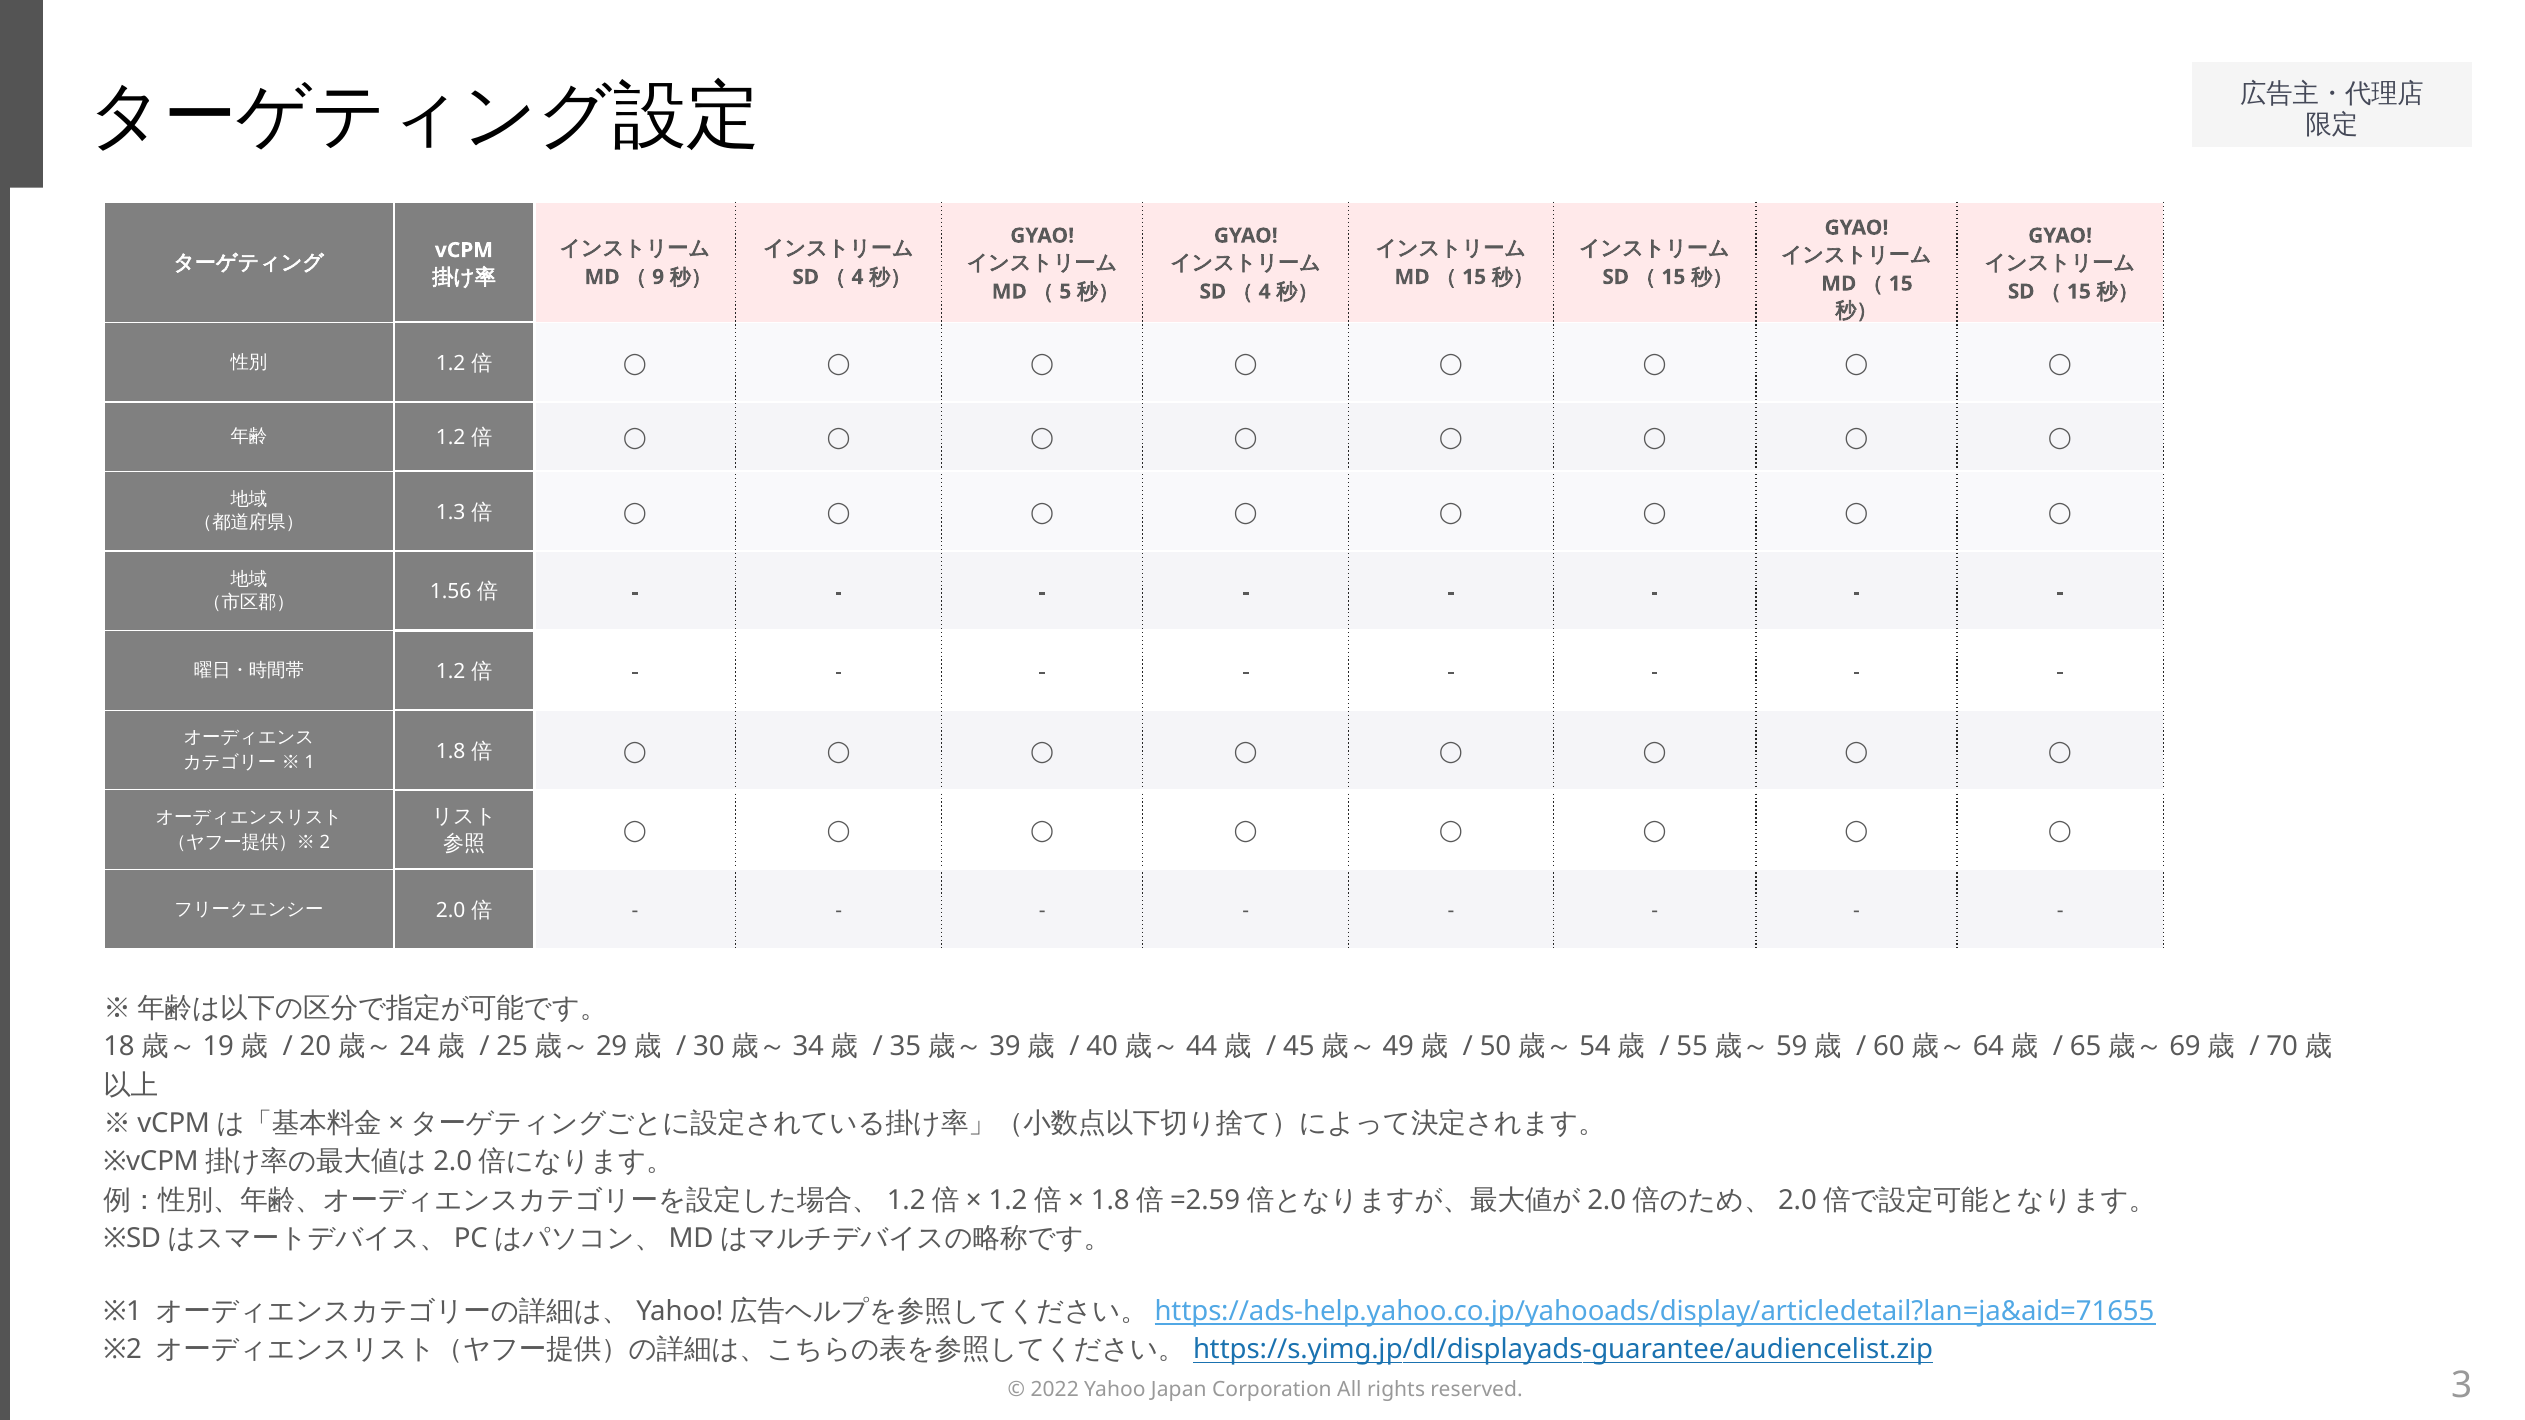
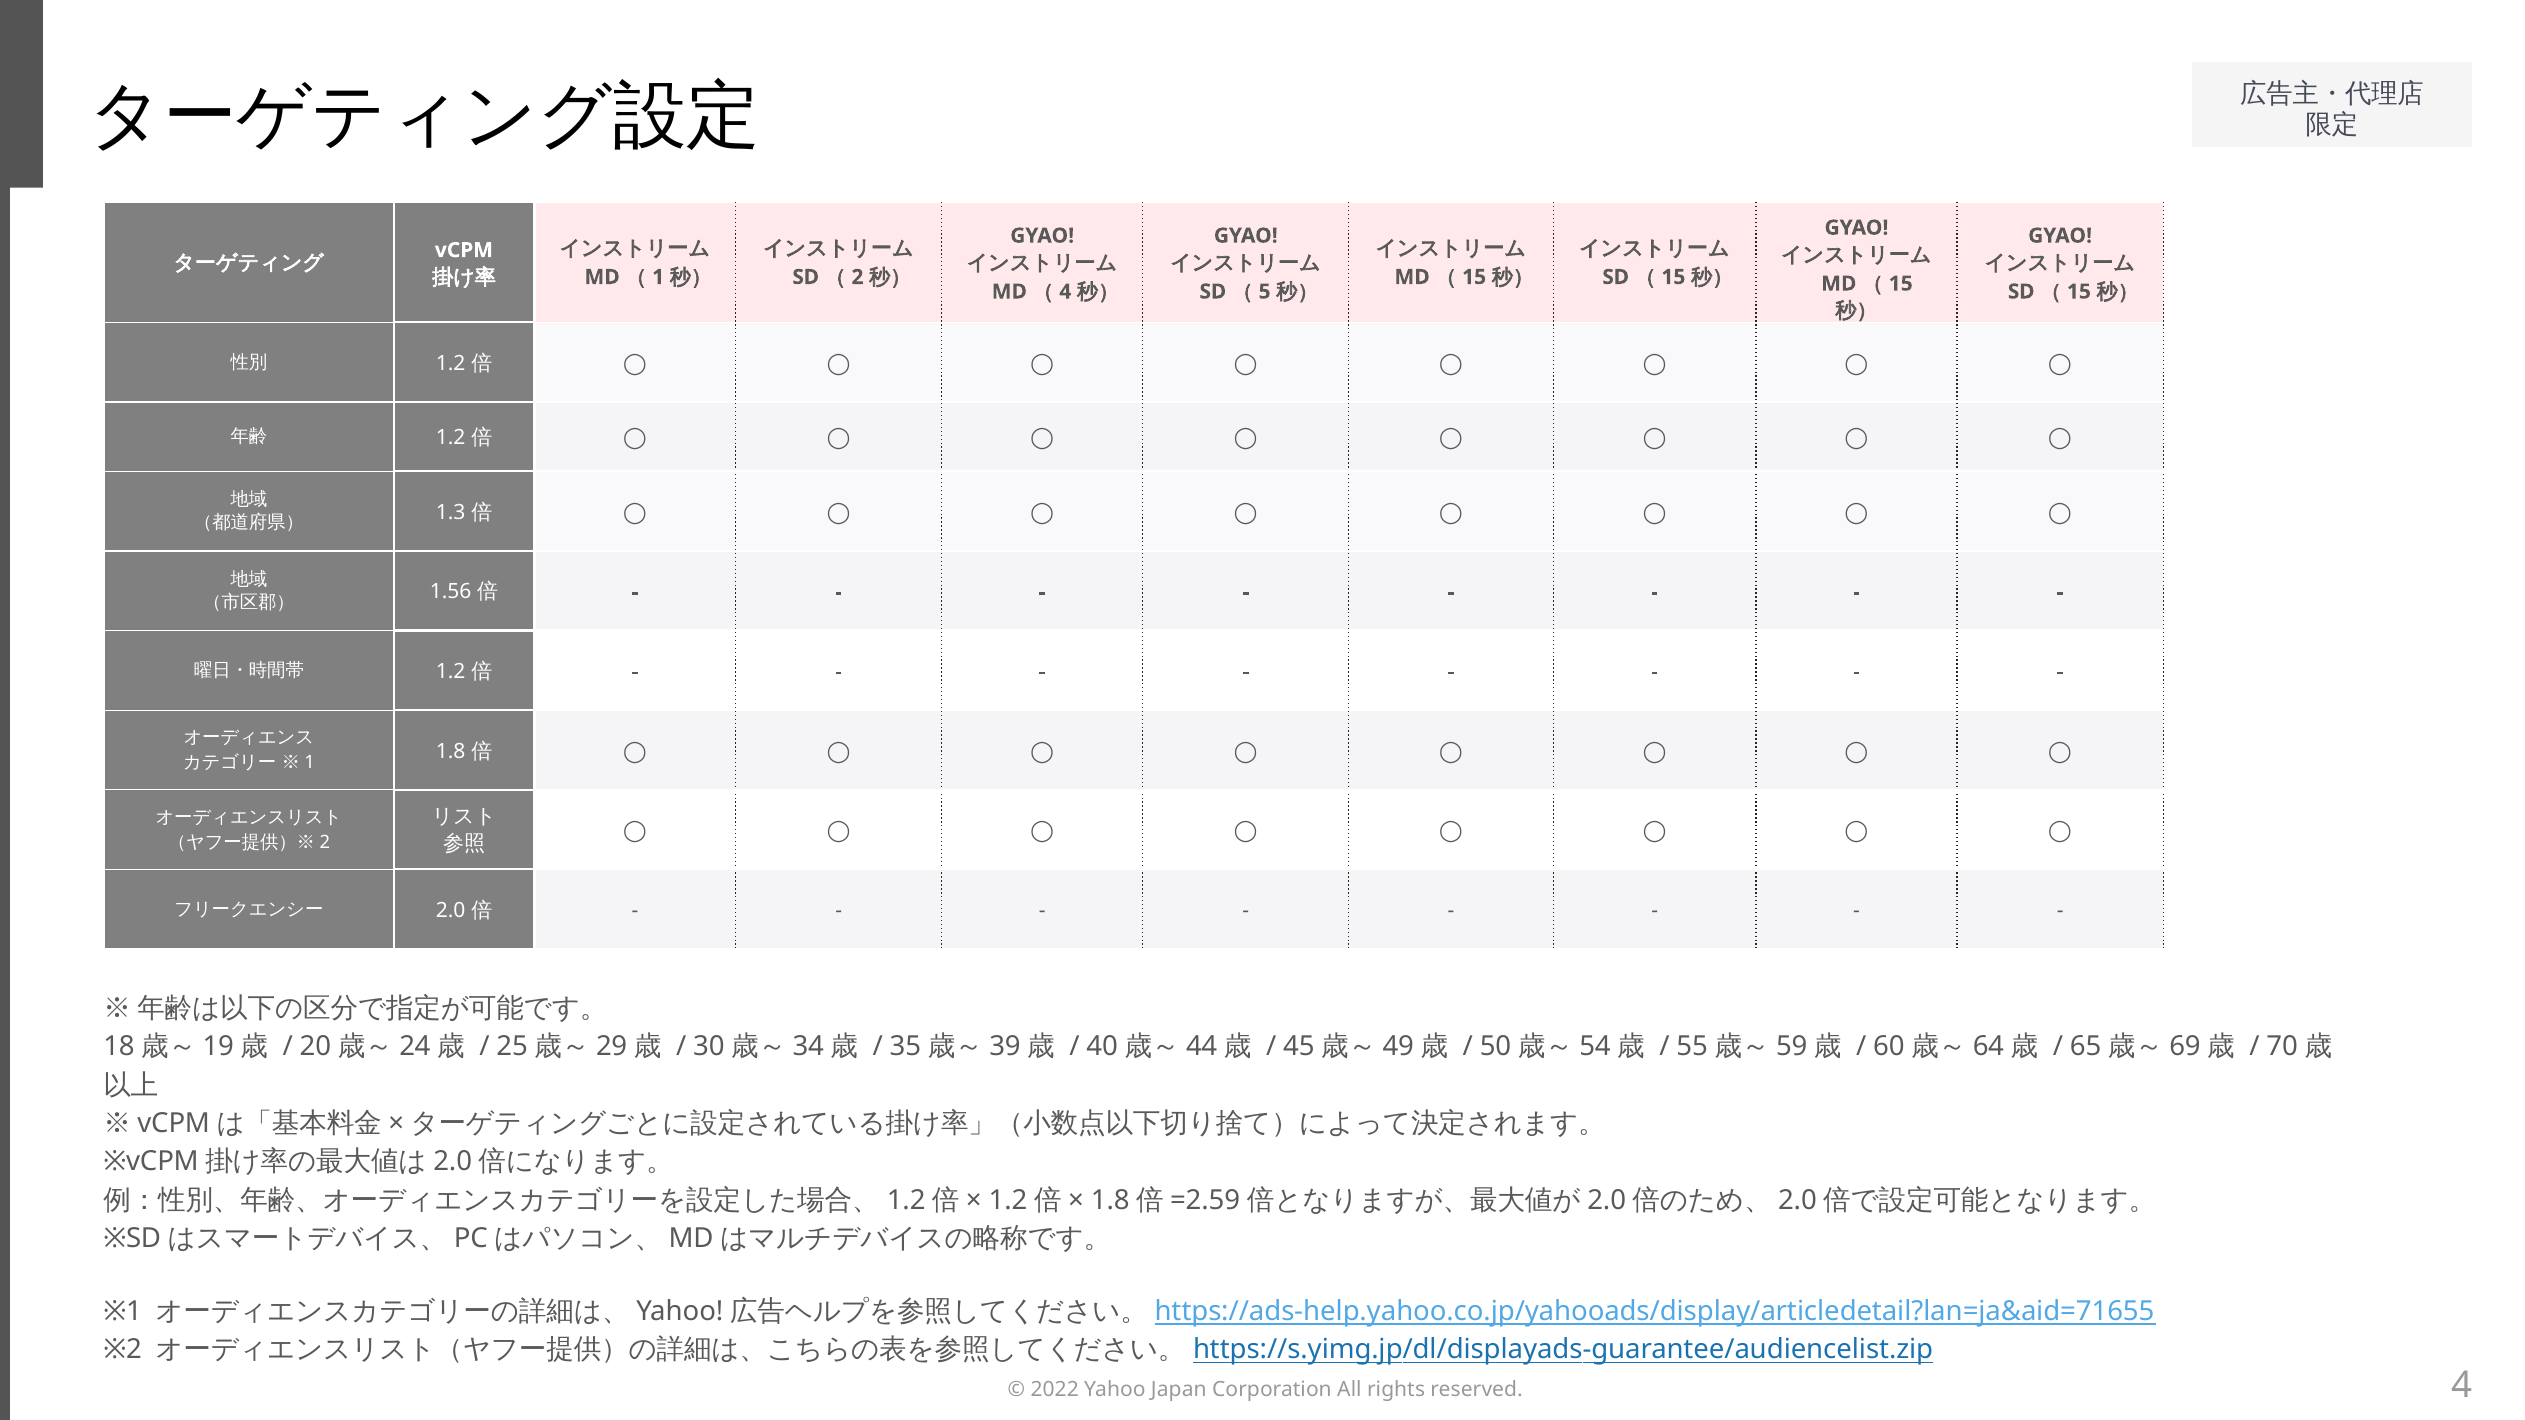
9: 9 -> 1
4 at (857, 277): 4 -> 2
5 at (1065, 292): 5 -> 4
4 at (1265, 292): 4 -> 5
3 at (2462, 1385): 3 -> 4
